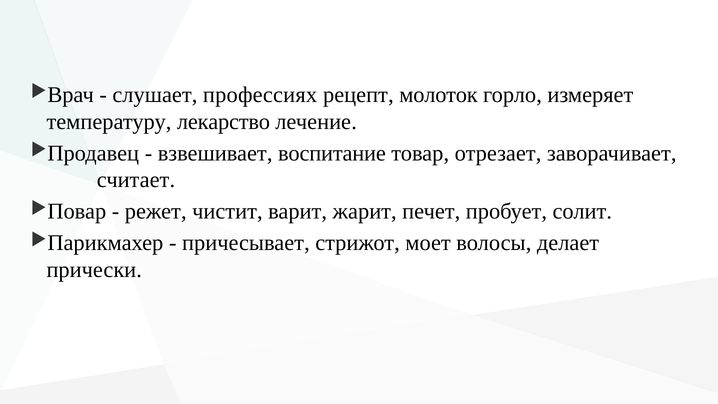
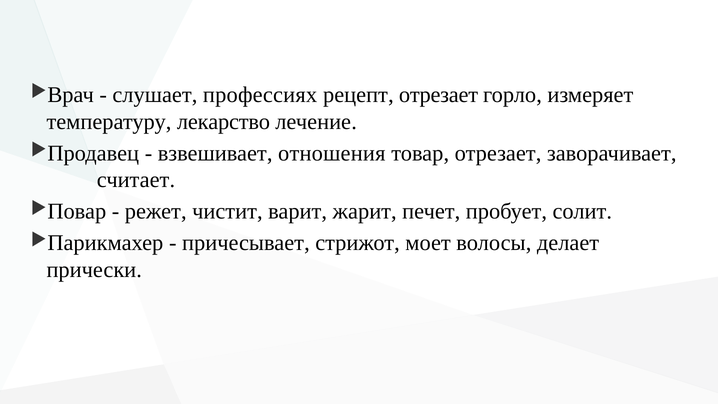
рецепт молоток: молоток -> отрезает
воспитание: воспитание -> отношения
